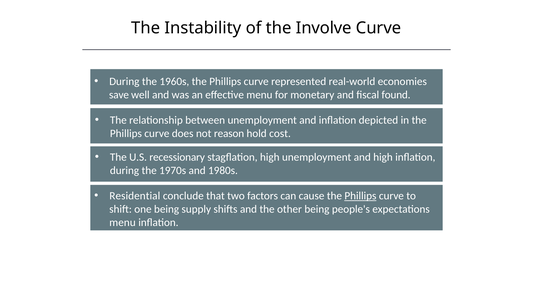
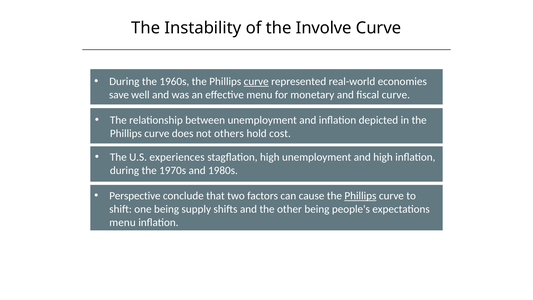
curve at (256, 81) underline: none -> present
fiscal found: found -> curve
reason: reason -> others
recessionary: recessionary -> experiences
Residential: Residential -> Perspective
